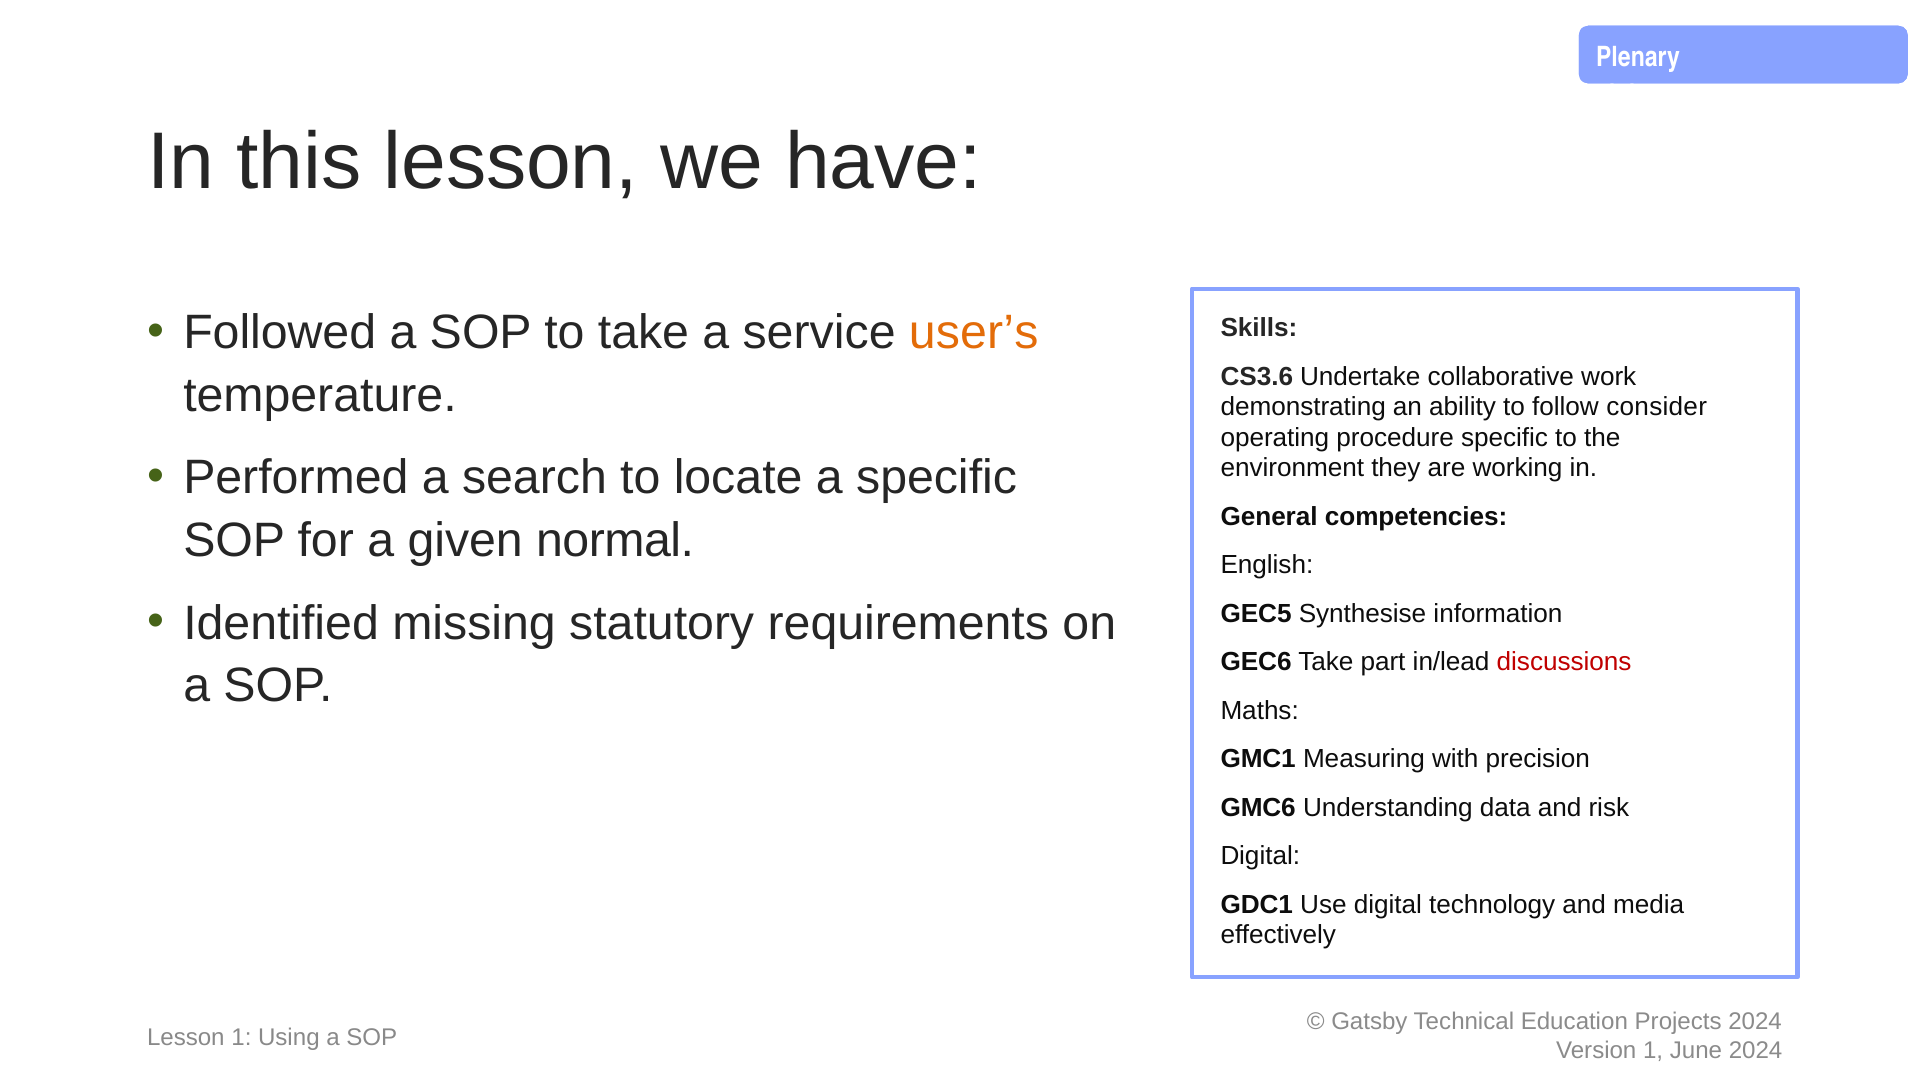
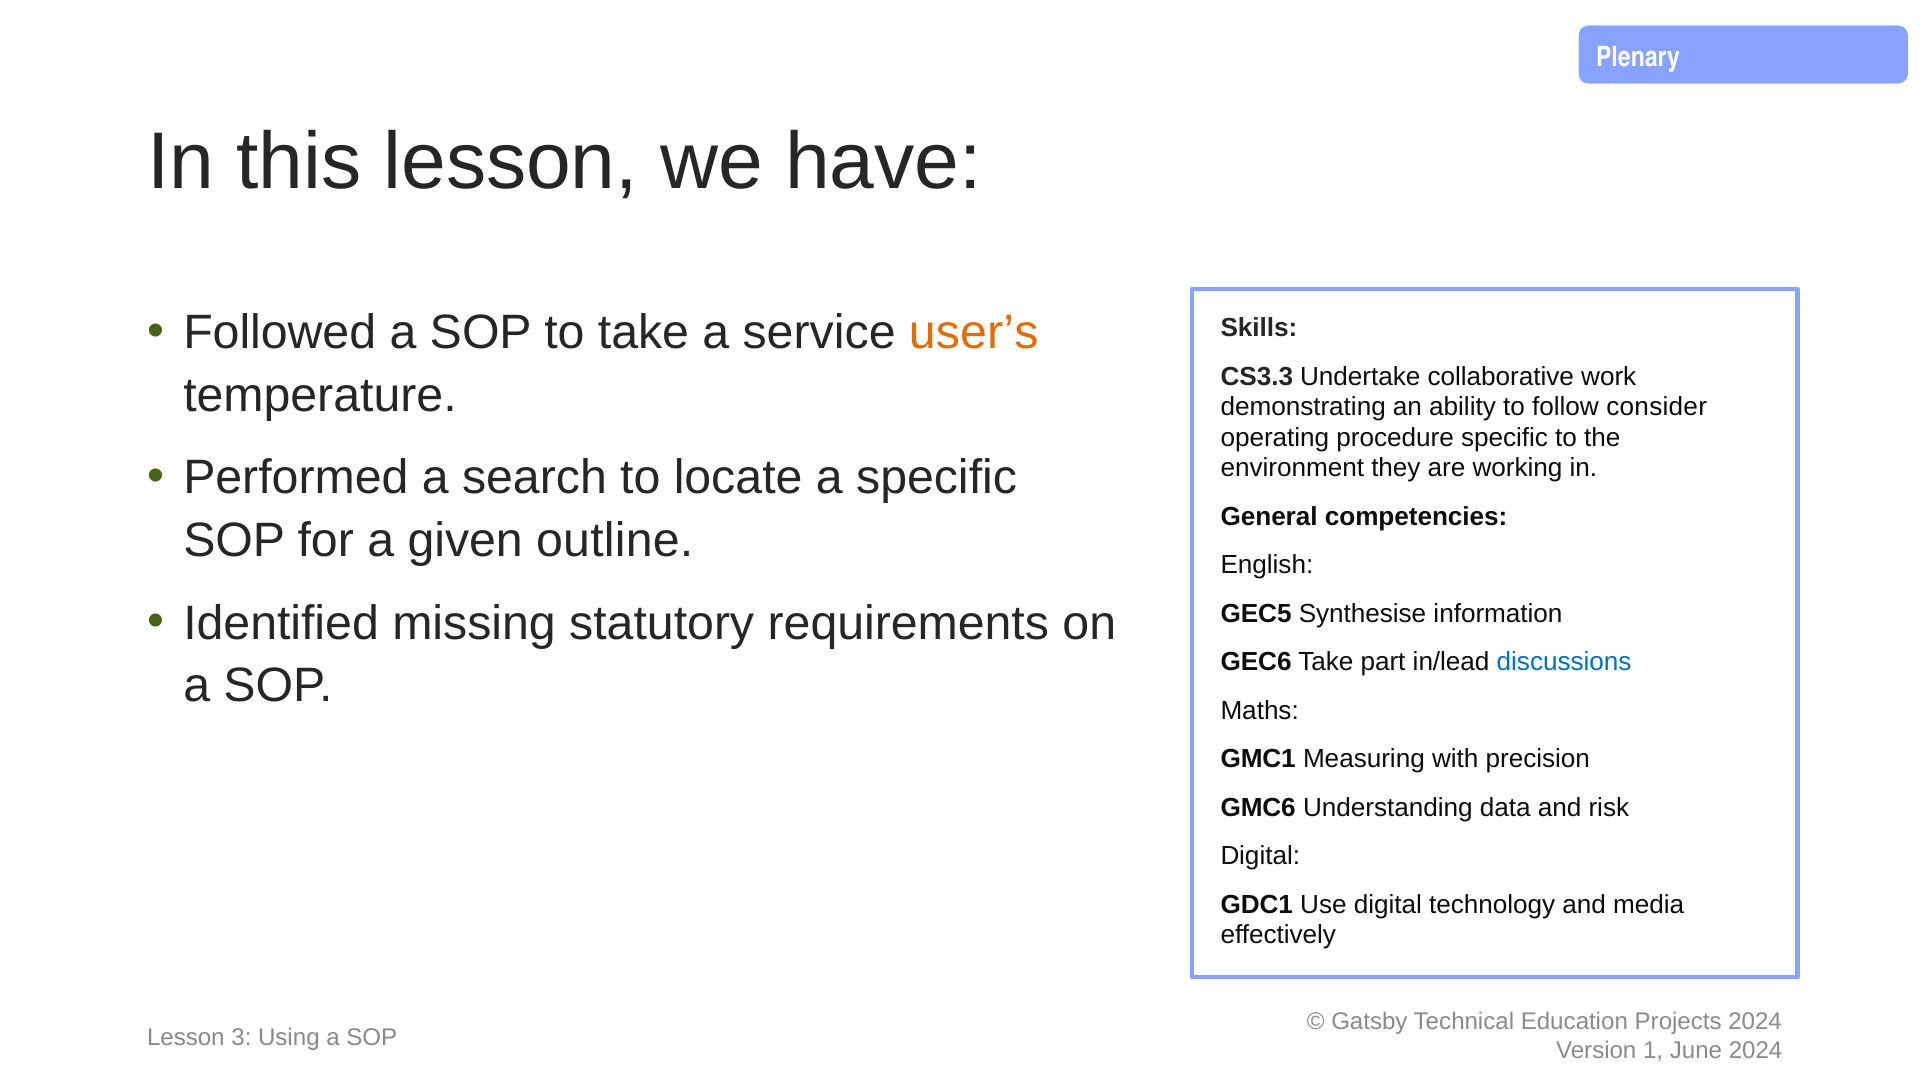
CS3.6: CS3.6 -> CS3.3
normal: normal -> outline
discussions colour: red -> blue
Lesson 1: 1 -> 3
